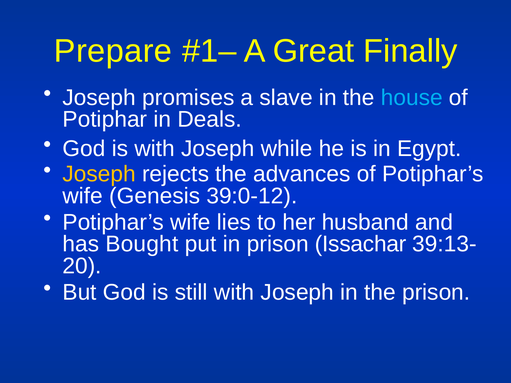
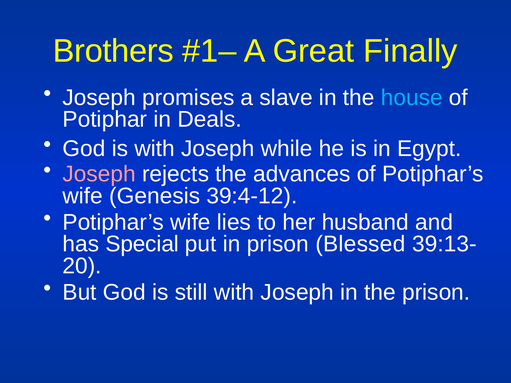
Prepare: Prepare -> Brothers
Joseph at (99, 174) colour: yellow -> pink
39:0-12: 39:0-12 -> 39:4-12
Bought: Bought -> Special
Issachar: Issachar -> Blessed
